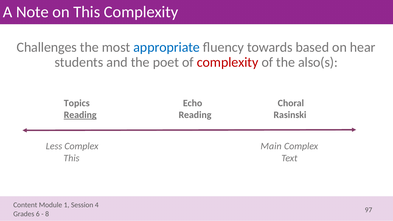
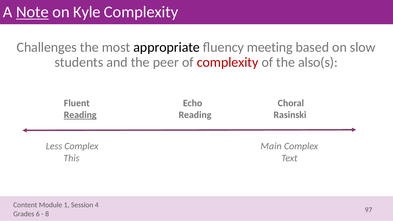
Note underline: none -> present
on This: This -> Kyle
appropriate colour: blue -> black
towards: towards -> meeting
hear: hear -> slow
poet: poet -> peer
Topics: Topics -> Fluent
